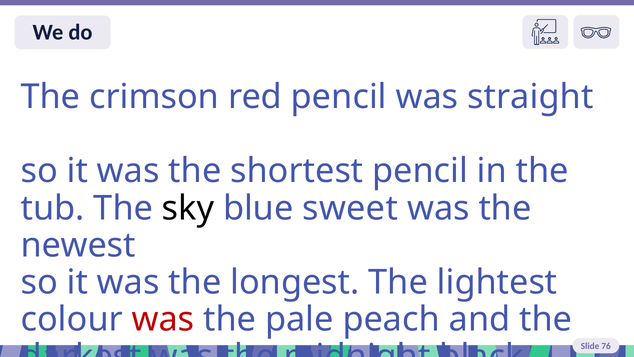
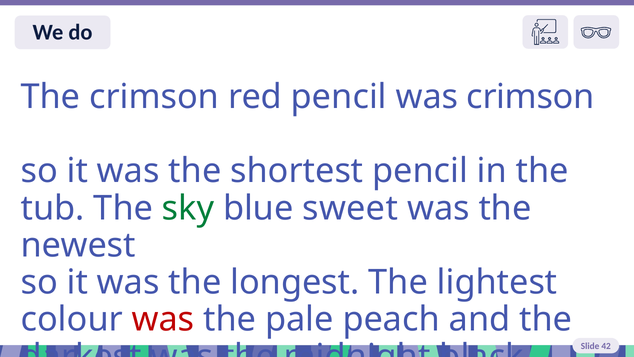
was straight: straight -> crimson
sky colour: black -> green
76: 76 -> 42
